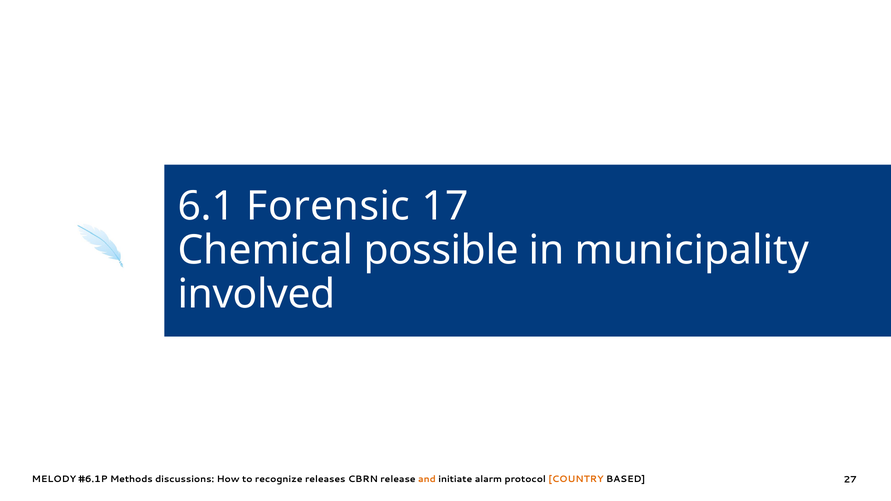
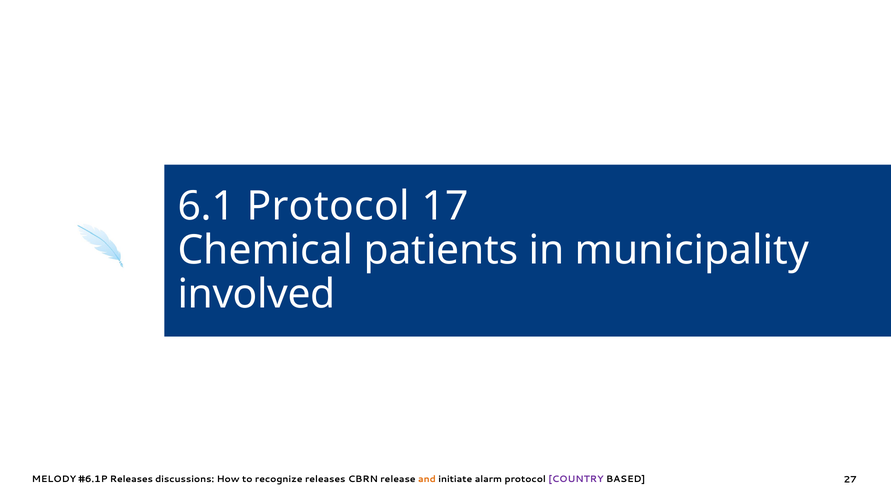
6.1 Forensic: Forensic -> Protocol
possible: possible -> patients
Methods at (131, 479): Methods -> Releases
COUNTRY colour: orange -> purple
